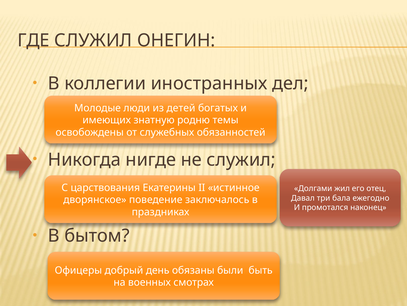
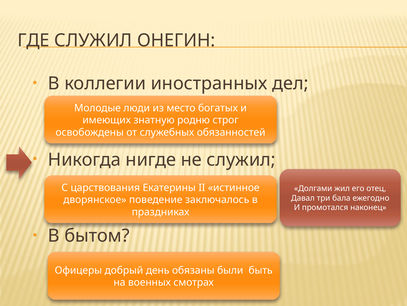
детей: детей -> место
темы: темы -> строг
